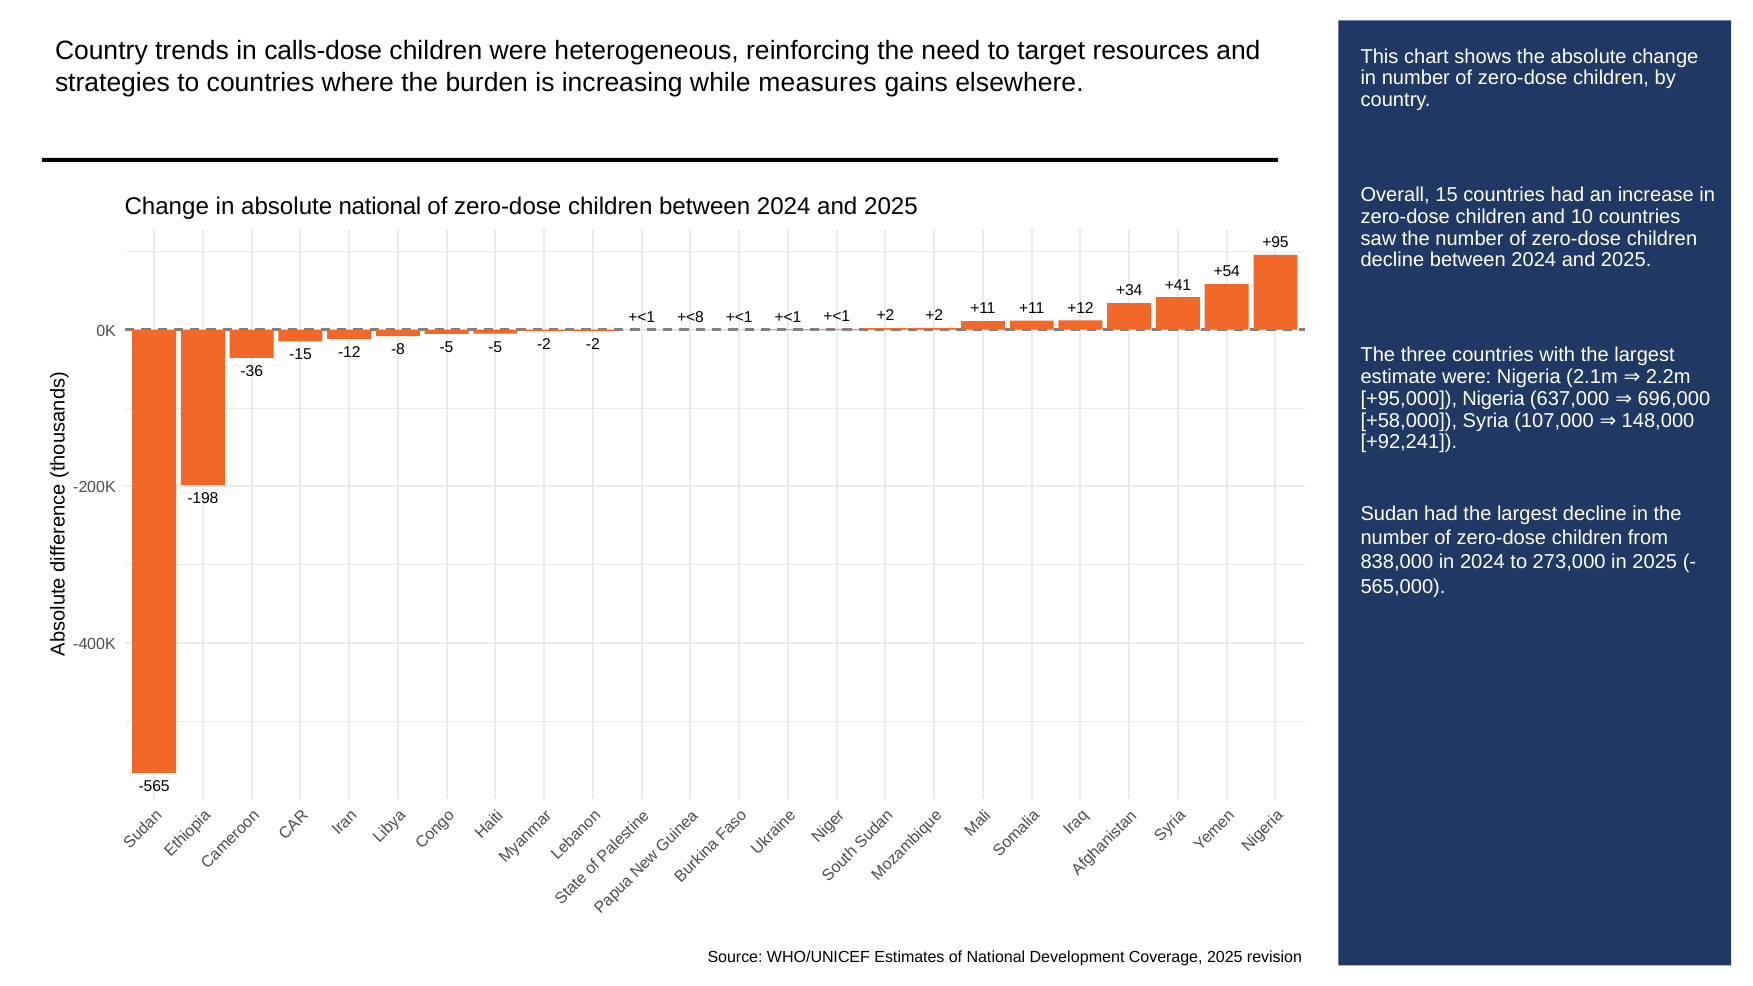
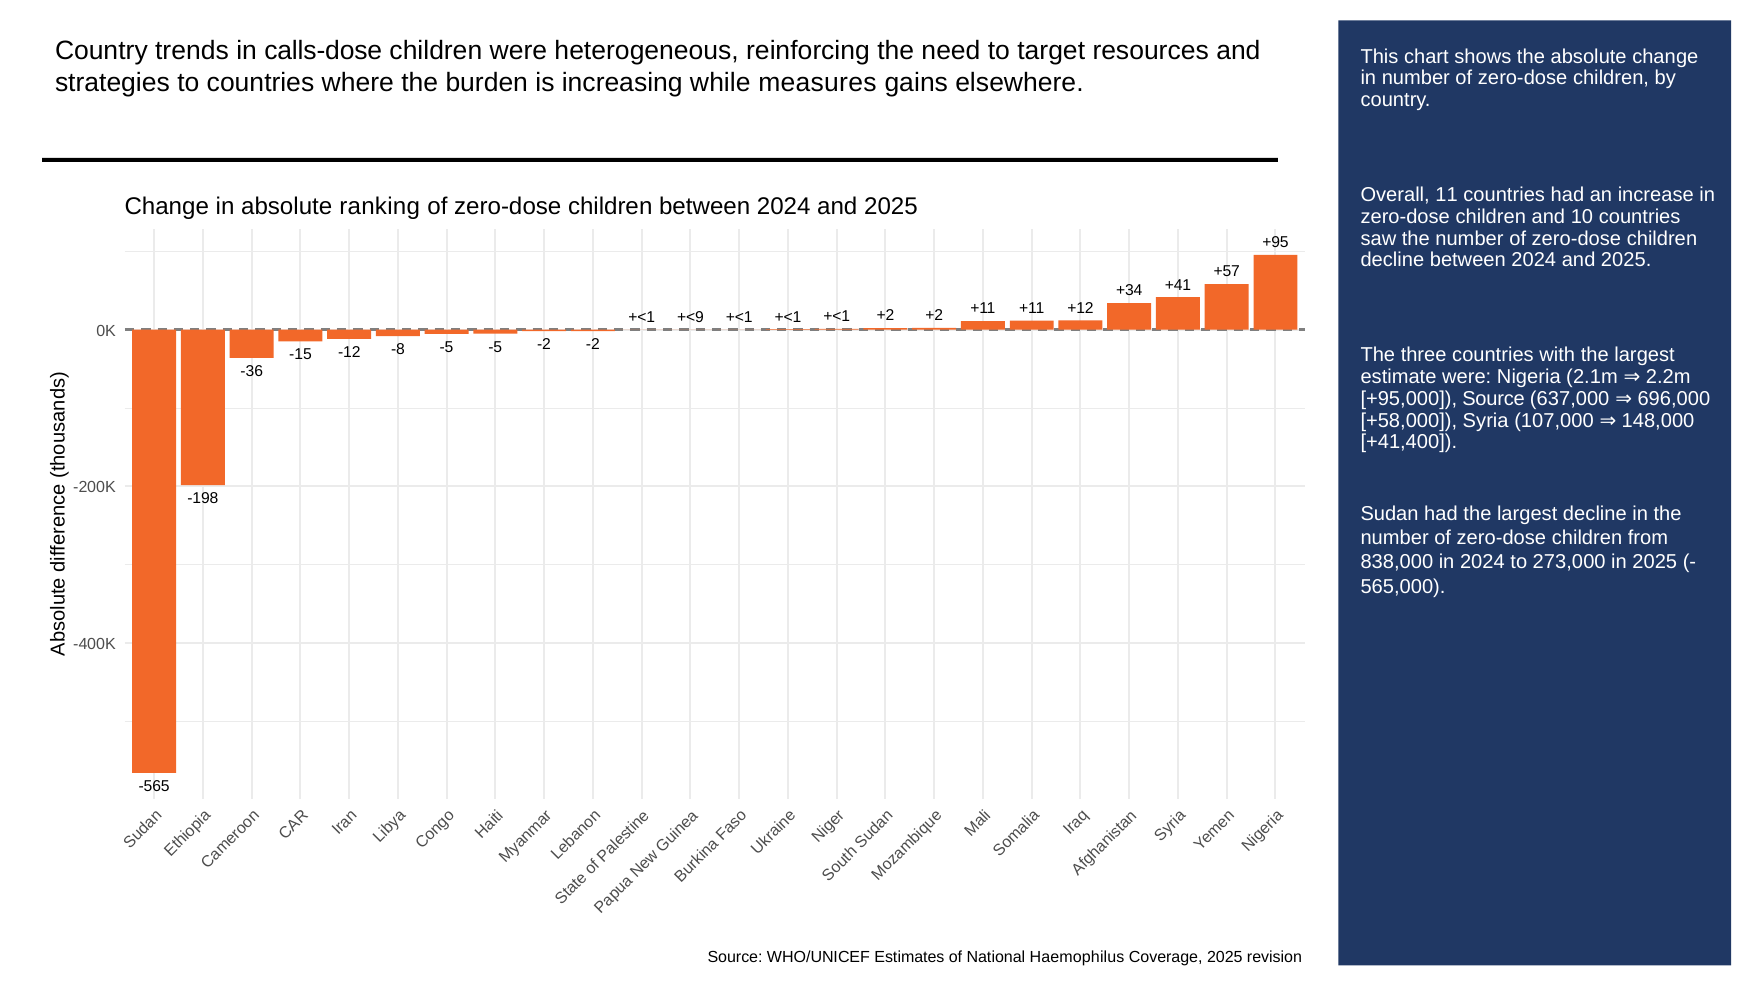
15: 15 -> 11
absolute national: national -> ranking
+54: +54 -> +57
+<8: +<8 -> +<9
+95,000 Nigeria: Nigeria -> Source
+92,241: +92,241 -> +41,400
Development: Development -> Haemophilus
